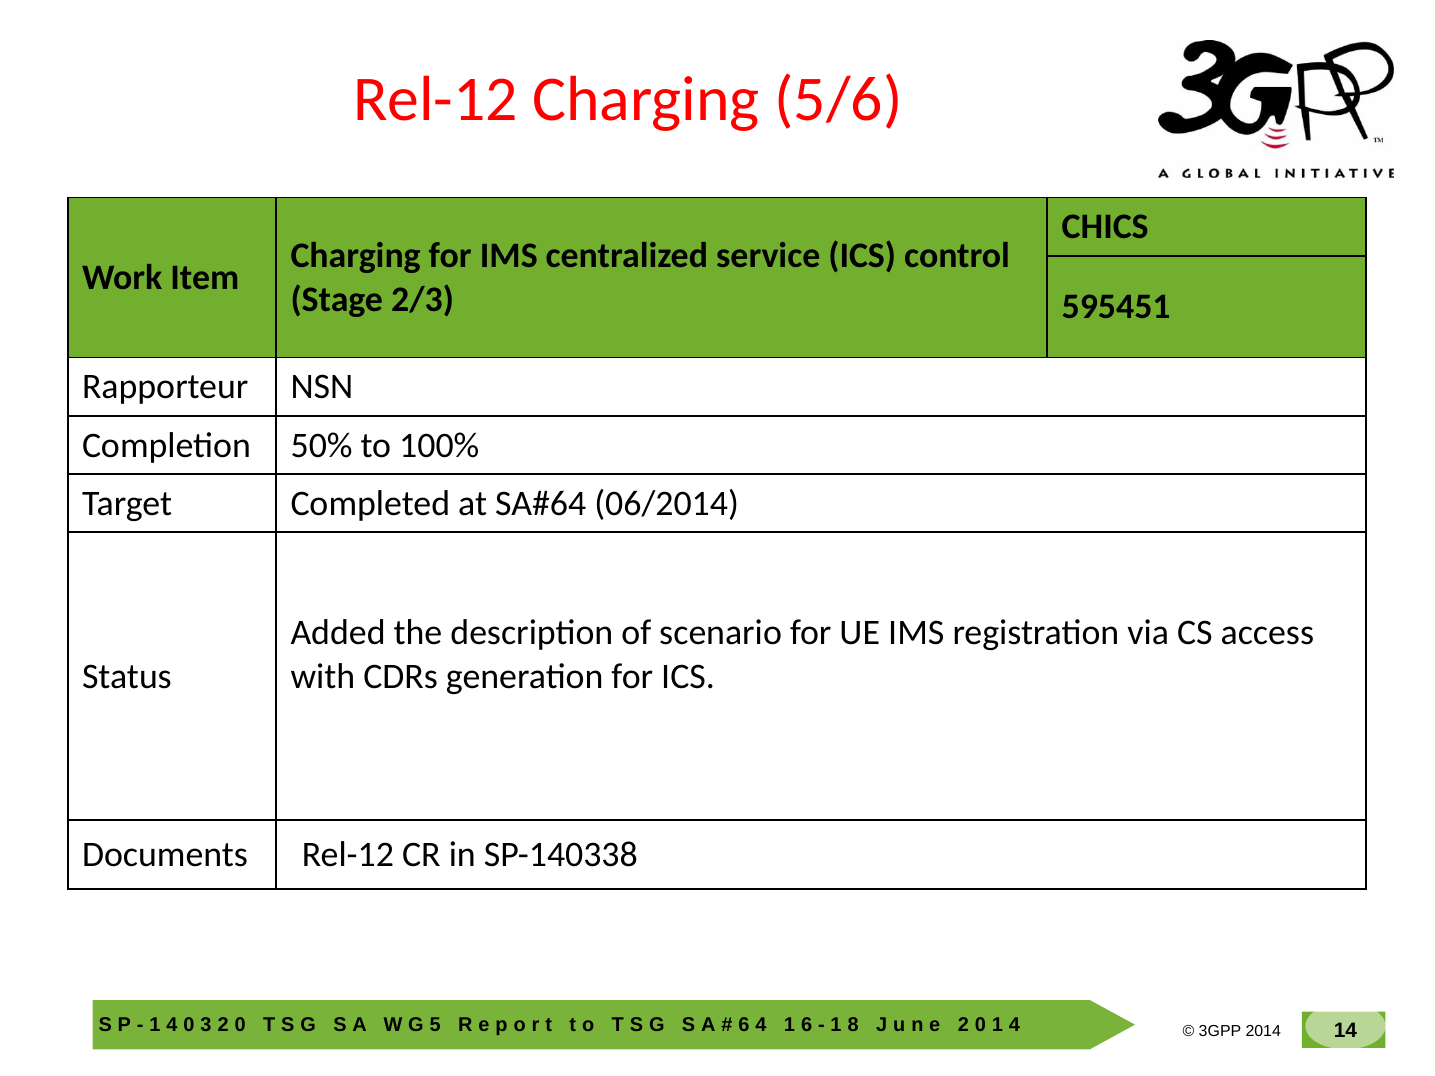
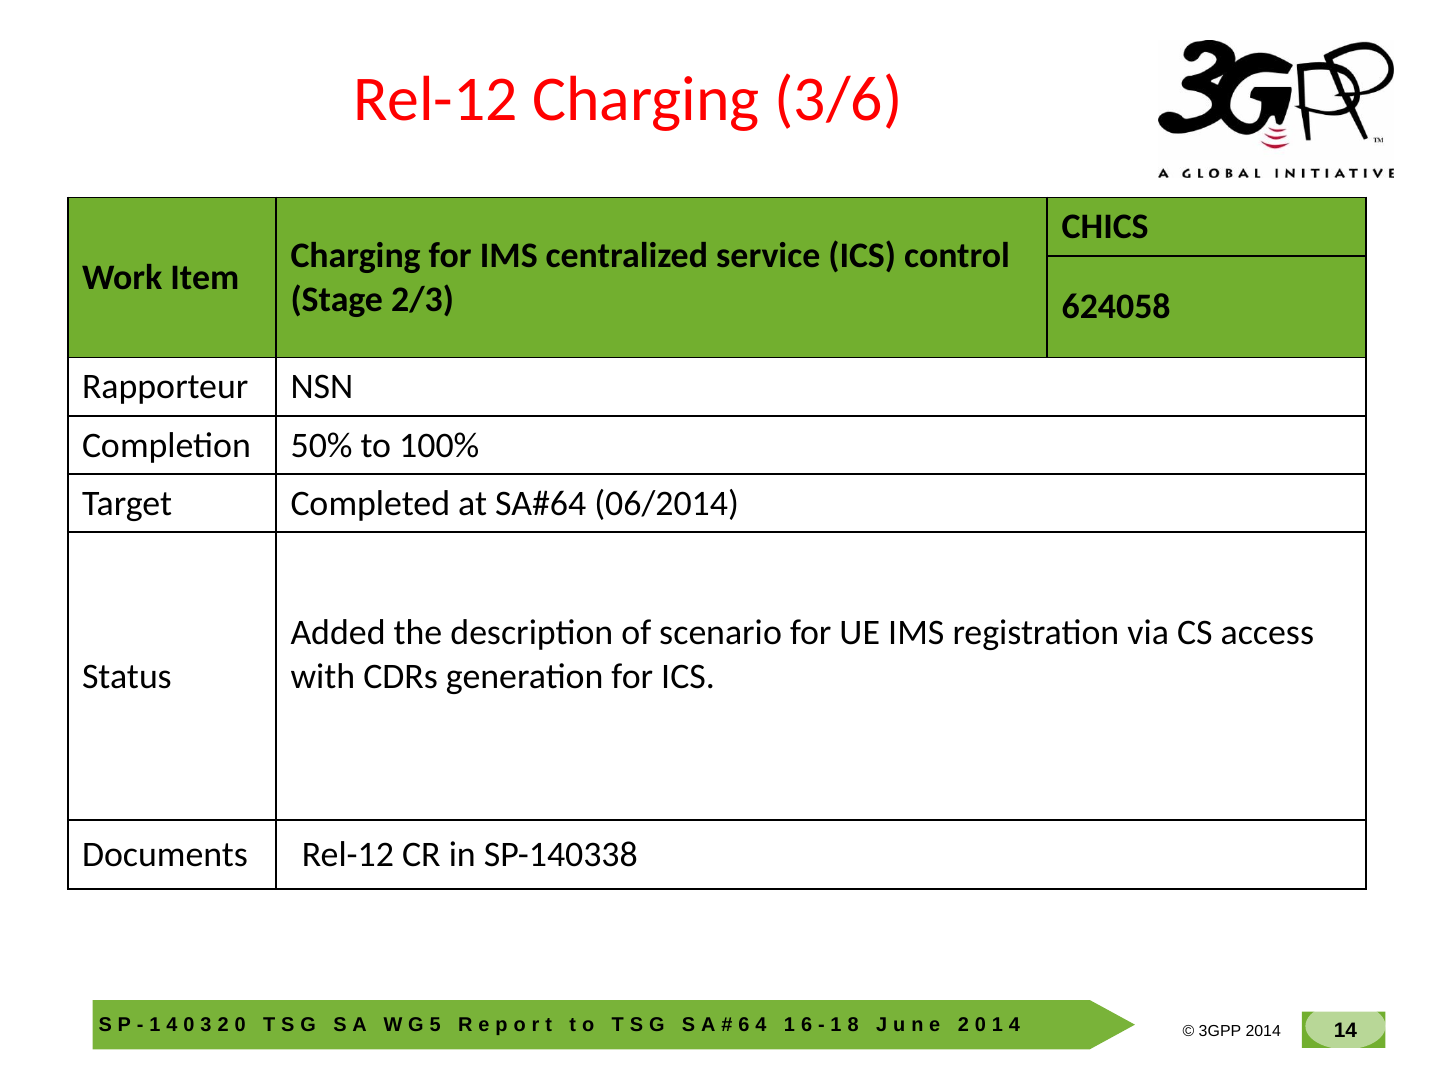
5/6: 5/6 -> 3/6
595451: 595451 -> 624058
